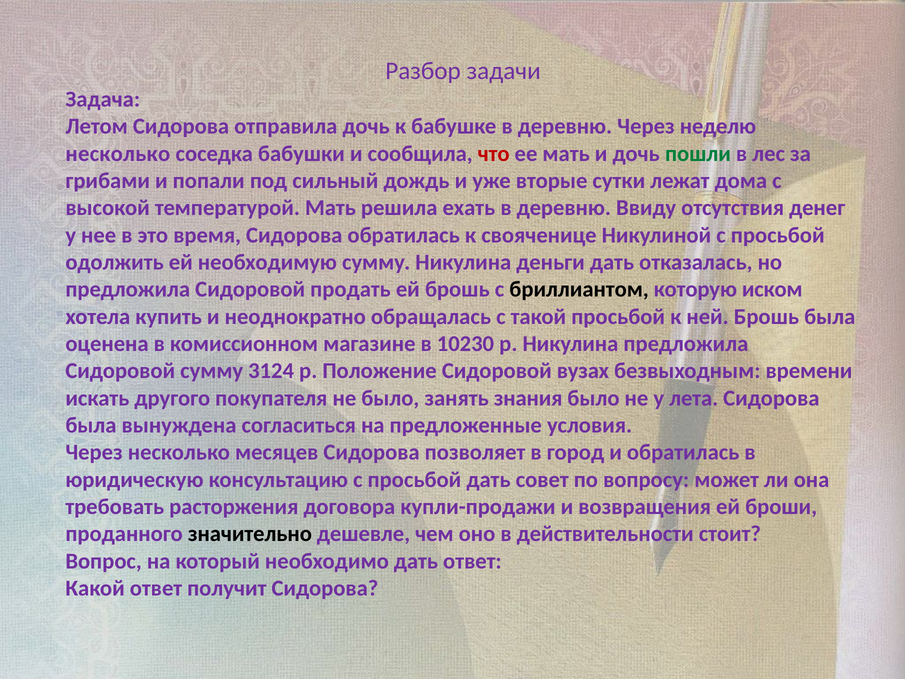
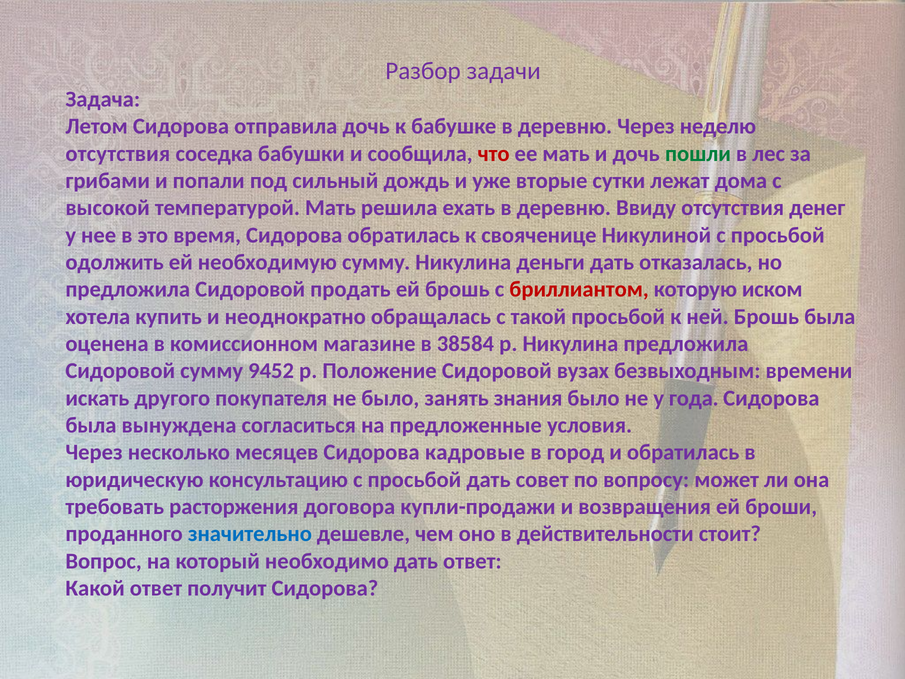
несколько at (118, 154): несколько -> отсутствия
бриллиантом colour: black -> red
10230: 10230 -> 38584
3124: 3124 -> 9452
лета: лета -> года
позволяет: позволяет -> кадровые
значительно colour: black -> blue
